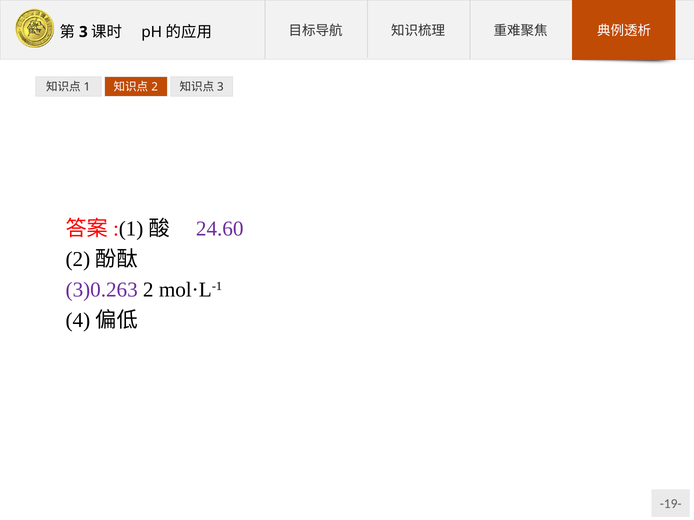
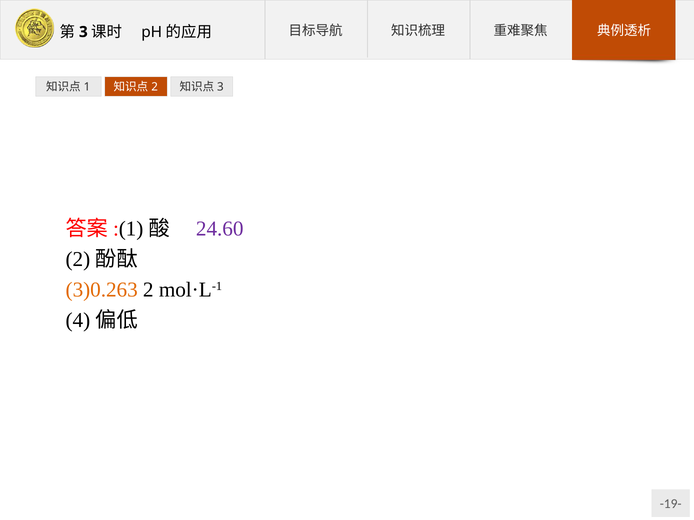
3)0.263 colour: purple -> orange
